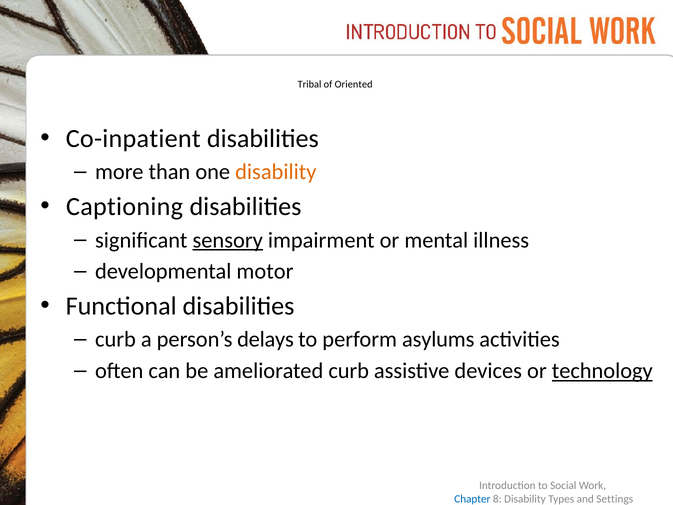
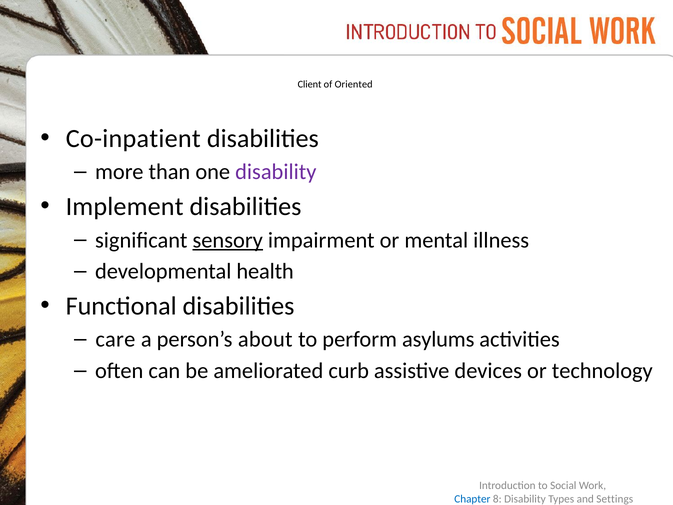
Tribal: Tribal -> Client
disability at (276, 172) colour: orange -> purple
Captioning: Captioning -> Implement
motor: motor -> health
curb at (115, 339): curb -> care
delays: delays -> about
technology underline: present -> none
